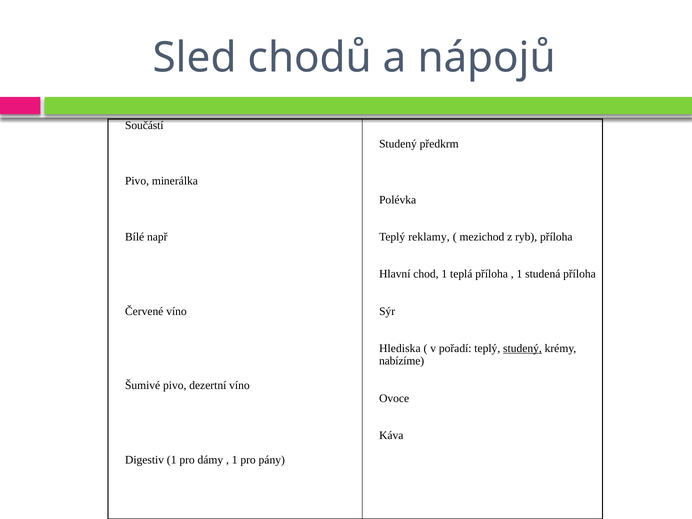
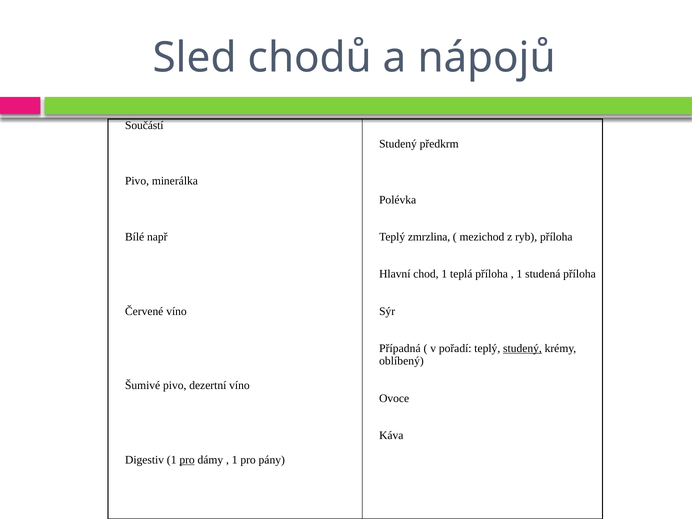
reklamy: reklamy -> zmrzlina
Hlediska: Hlediska -> Případná
nabízíme: nabízíme -> oblíbený
pro at (187, 460) underline: none -> present
